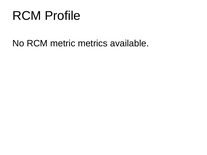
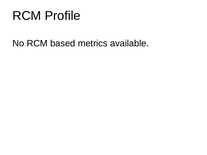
metric: metric -> based
